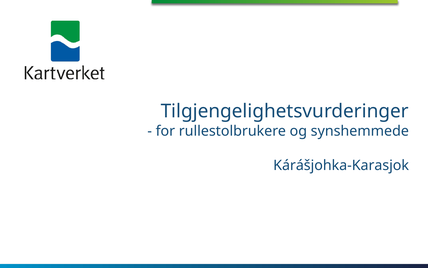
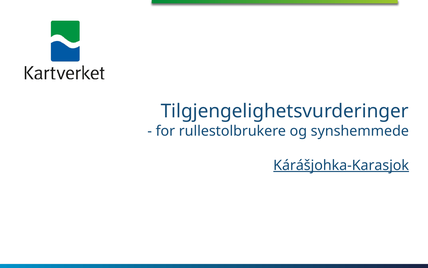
Kárášjohka-Karasjok underline: none -> present
